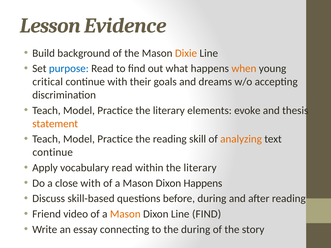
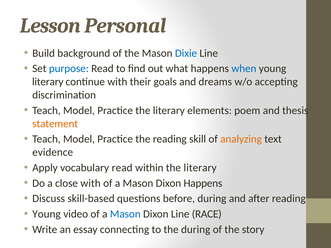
Evidence: Evidence -> Personal
Dixie colour: orange -> blue
when colour: orange -> blue
critical at (48, 82): critical -> literary
evoke: evoke -> poem
continue at (53, 152): continue -> evidence
Friend at (47, 214): Friend -> Young
Mason at (125, 214) colour: orange -> blue
Line FIND: FIND -> RACE
